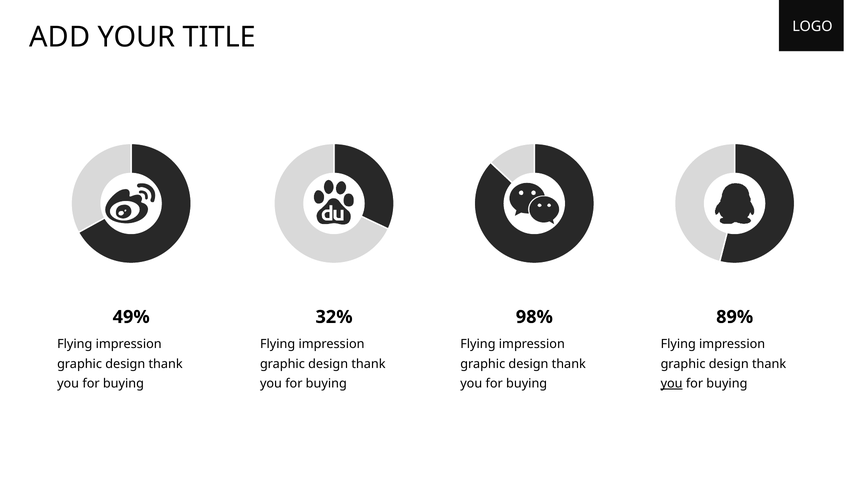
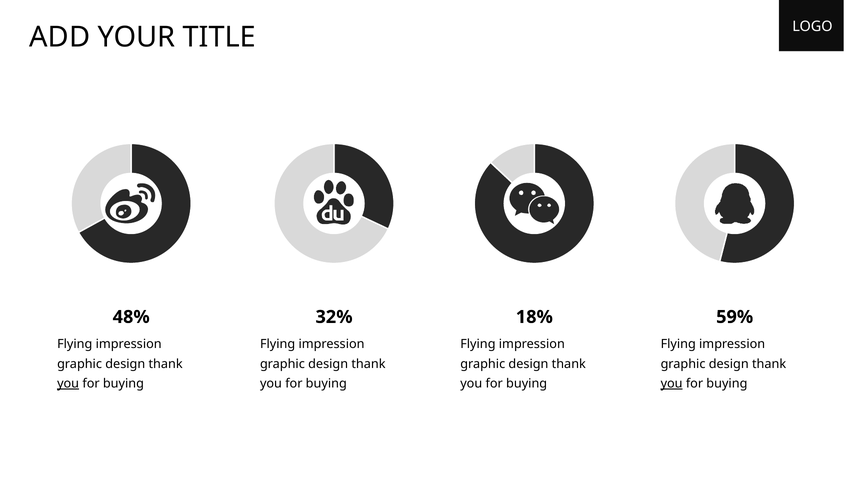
49%: 49% -> 48%
98%: 98% -> 18%
89%: 89% -> 59%
you at (68, 384) underline: none -> present
